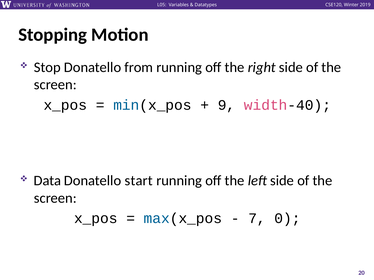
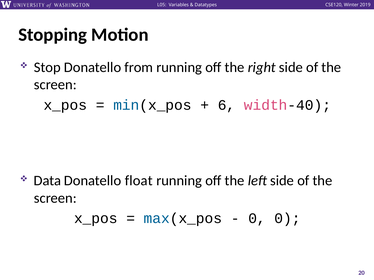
9: 9 -> 6
start: start -> float
7 at (257, 219): 7 -> 0
